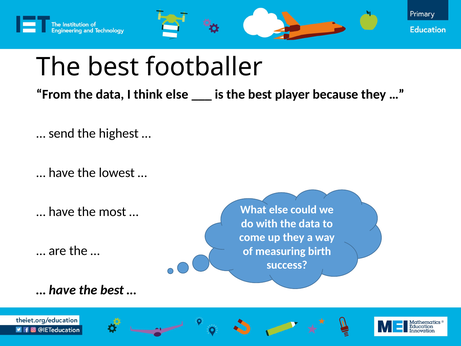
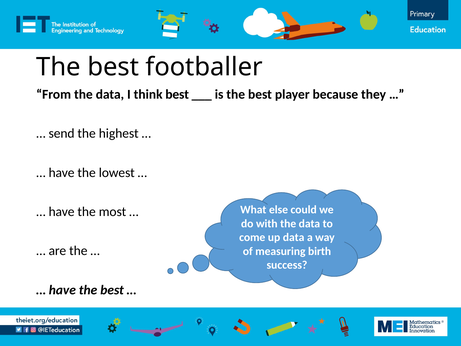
think else: else -> best
up they: they -> data
